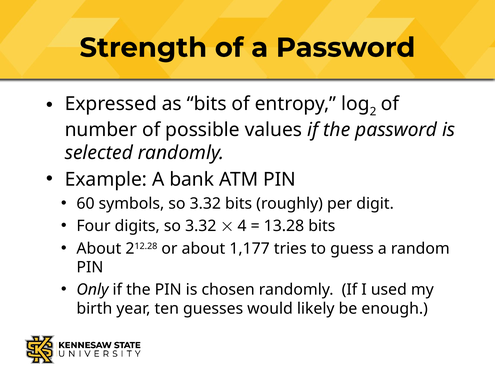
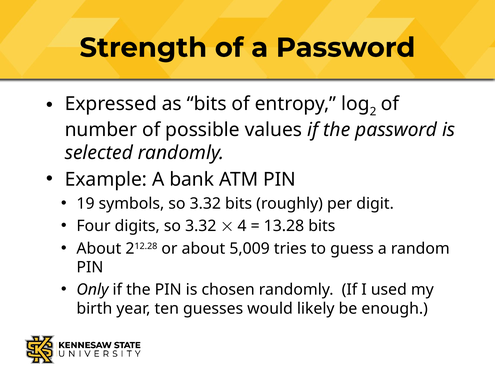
60: 60 -> 19
1,177: 1,177 -> 5,009
